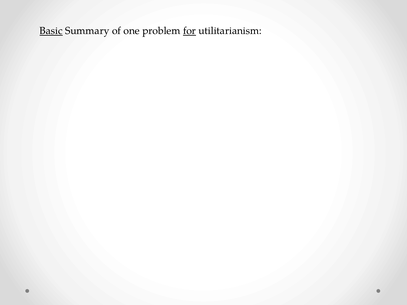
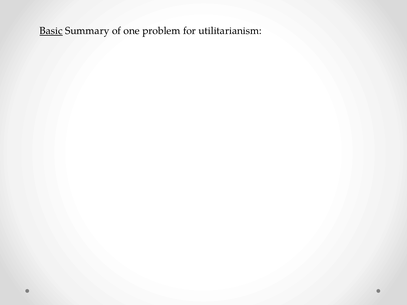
for underline: present -> none
